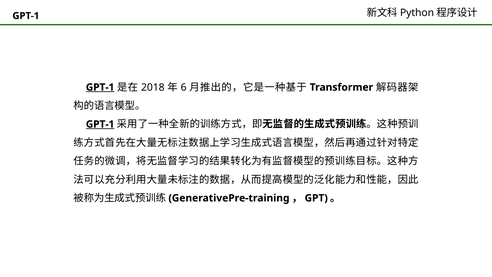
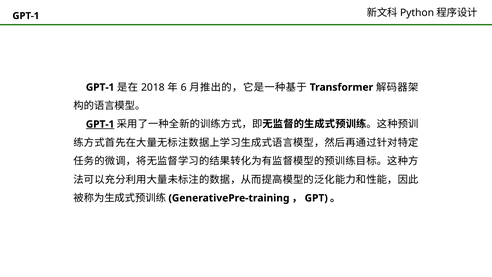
GPT-1 at (100, 87) underline: present -> none
